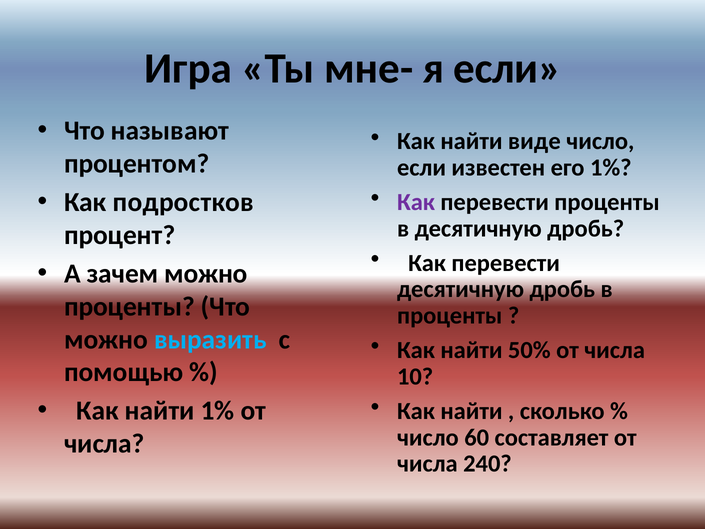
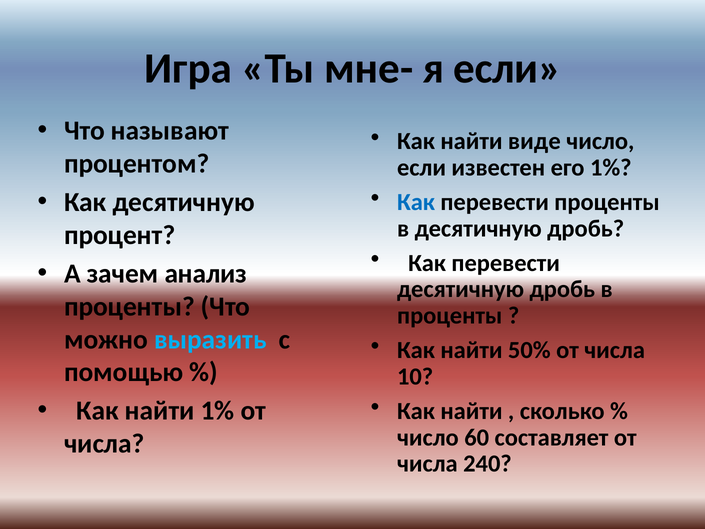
Как at (416, 202) colour: purple -> blue
Как подростков: подростков -> десятичную
зачем можно: можно -> анализ
